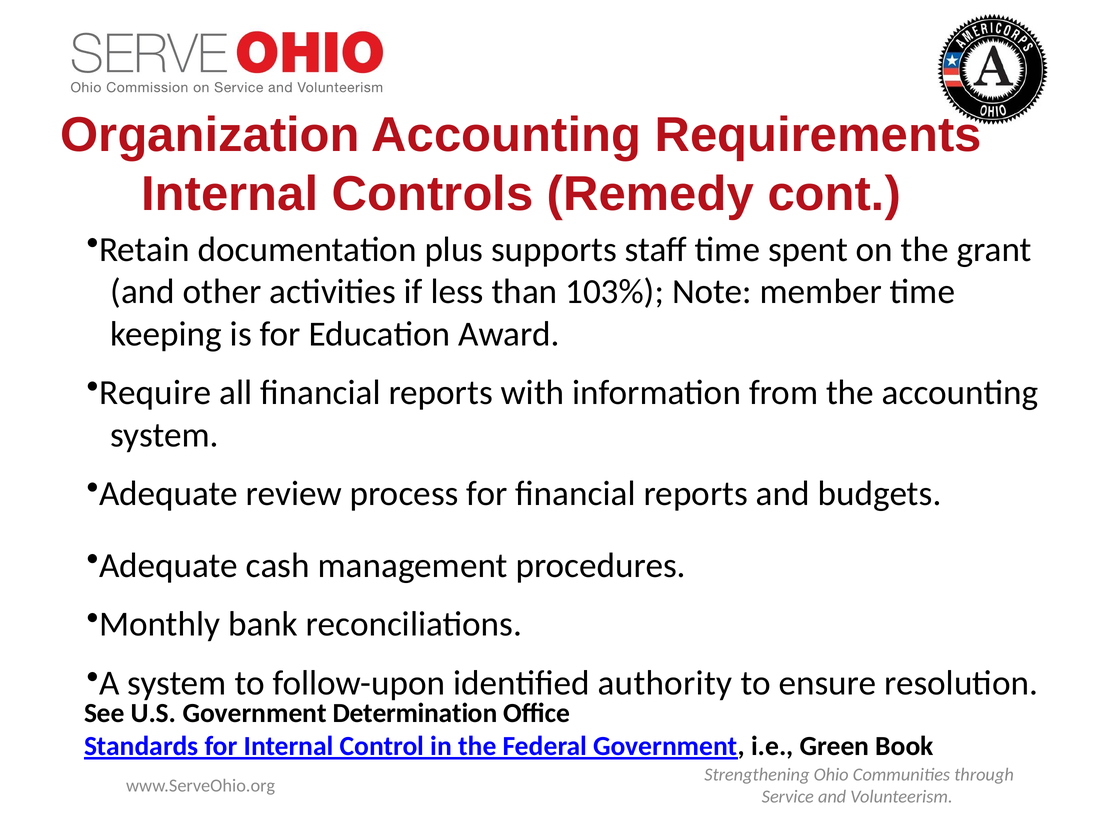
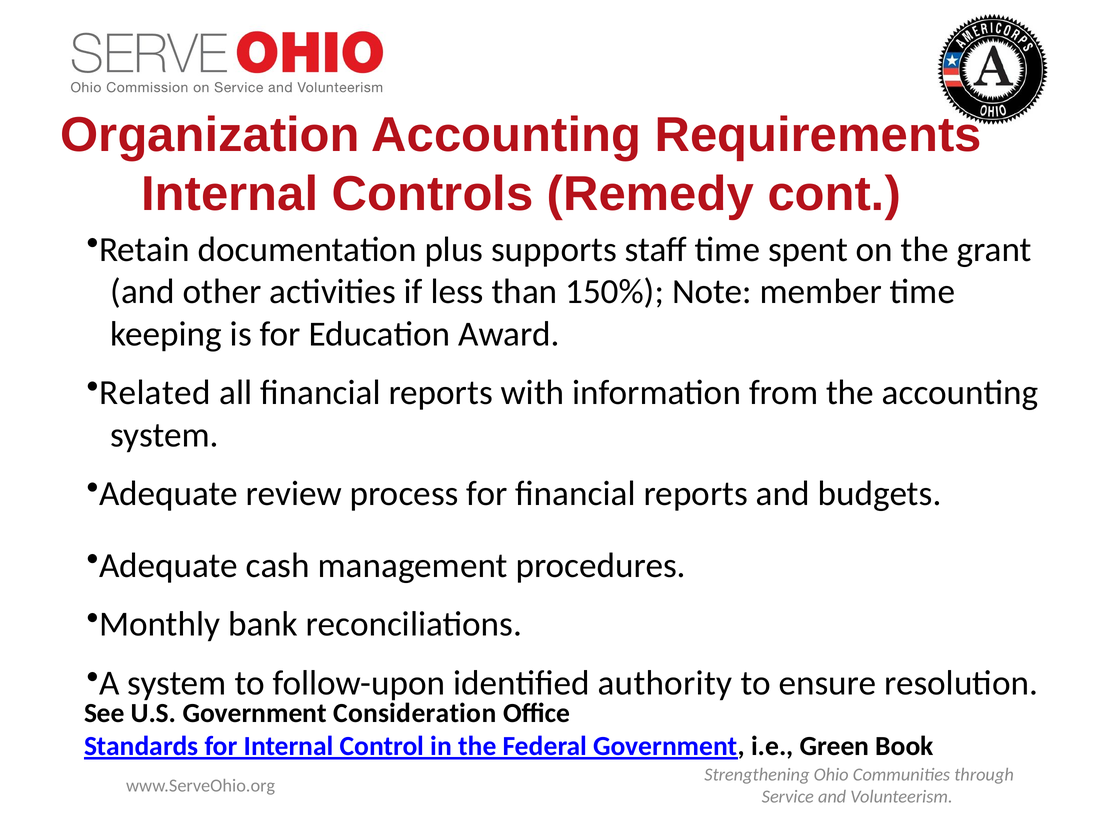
103%: 103% -> 150%
Require: Require -> Related
Determination: Determination -> Consideration
